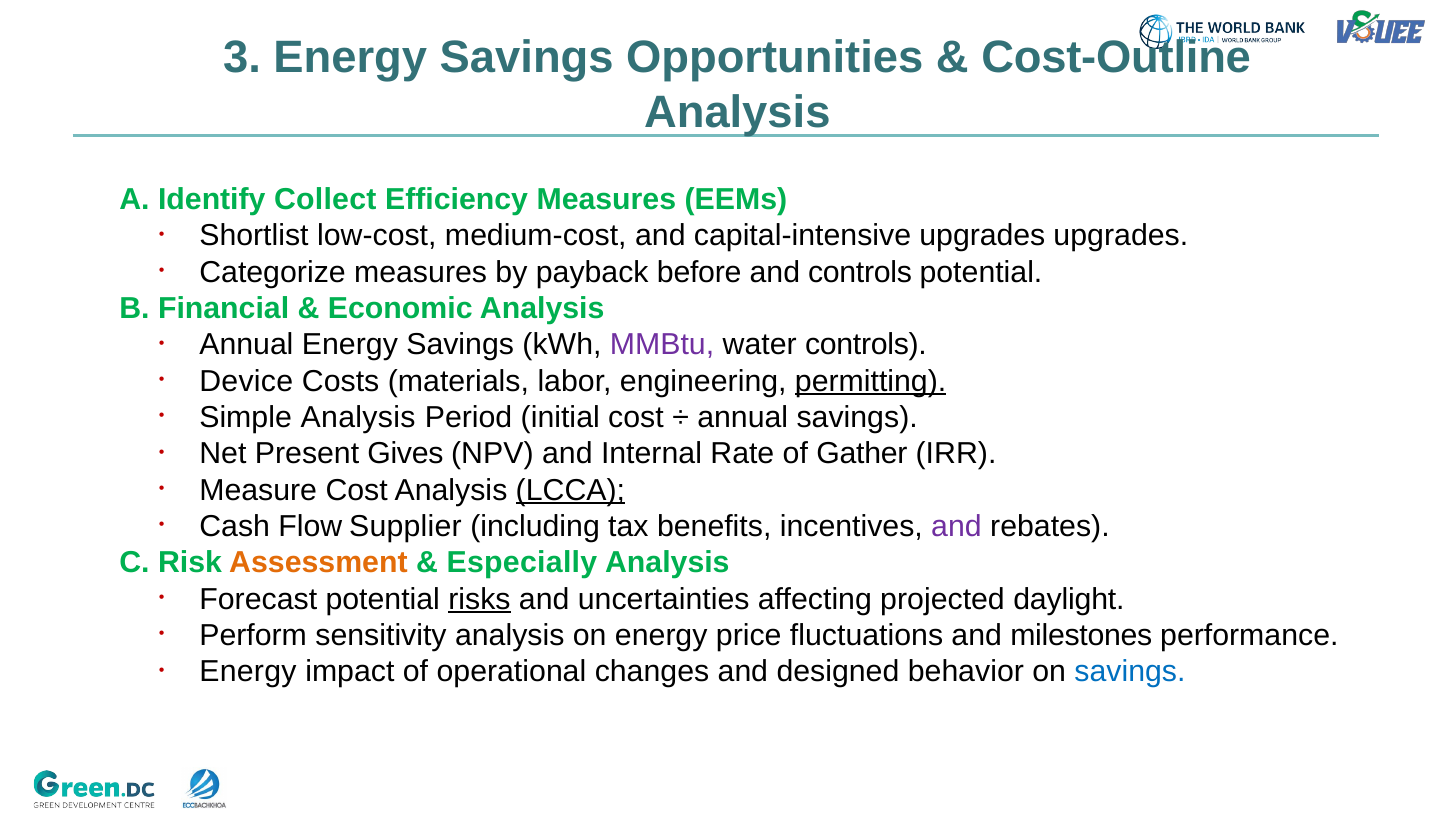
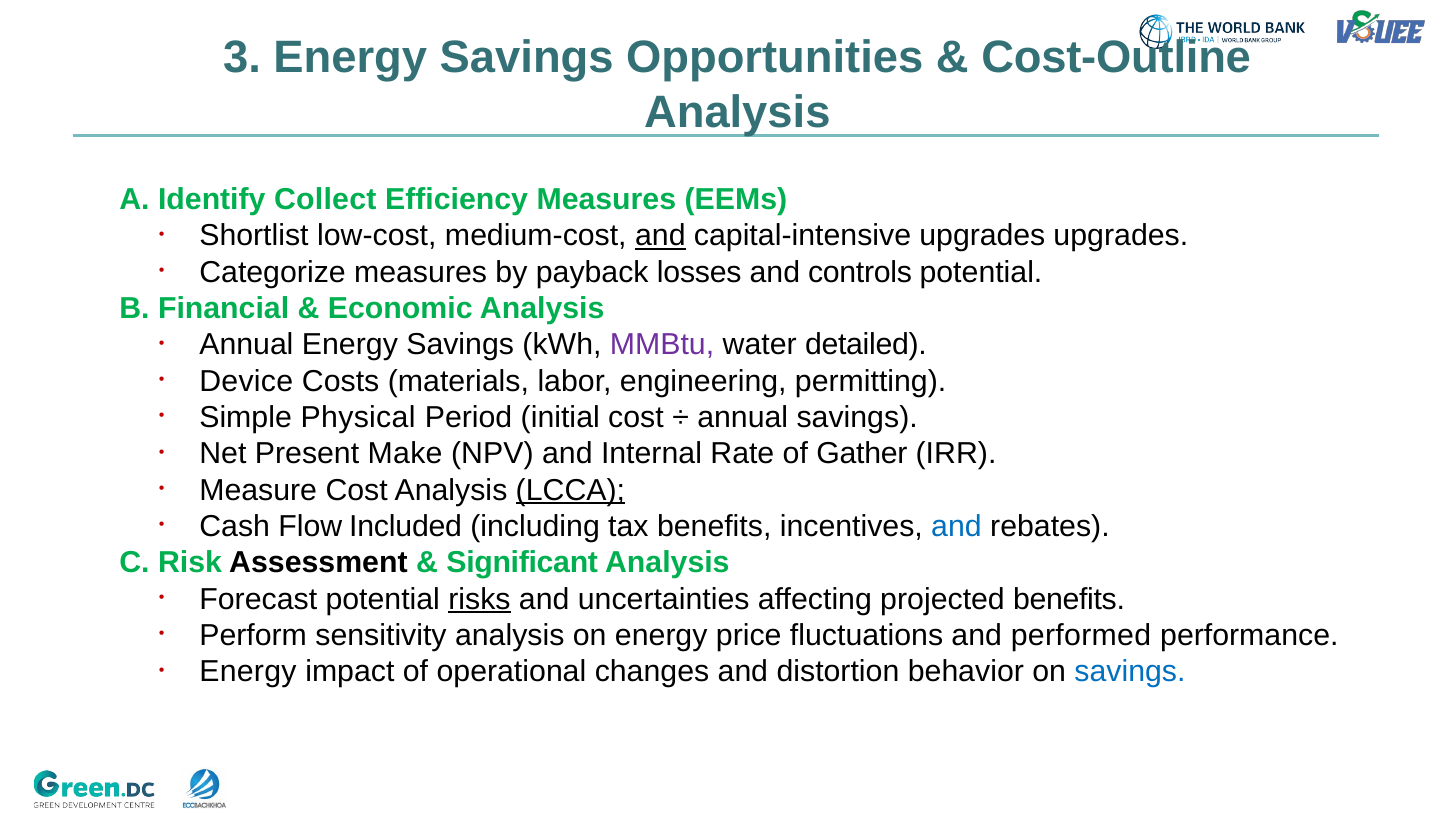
and at (660, 236) underline: none -> present
before: before -> losses
water controls: controls -> detailed
permitting underline: present -> none
Simple Analysis: Analysis -> Physical
Gives: Gives -> Make
Supplier: Supplier -> Included
and at (956, 526) colour: purple -> blue
Assessment colour: orange -> black
Especially: Especially -> Significant
projected daylight: daylight -> benefits
milestones: milestones -> performed
designed: designed -> distortion
